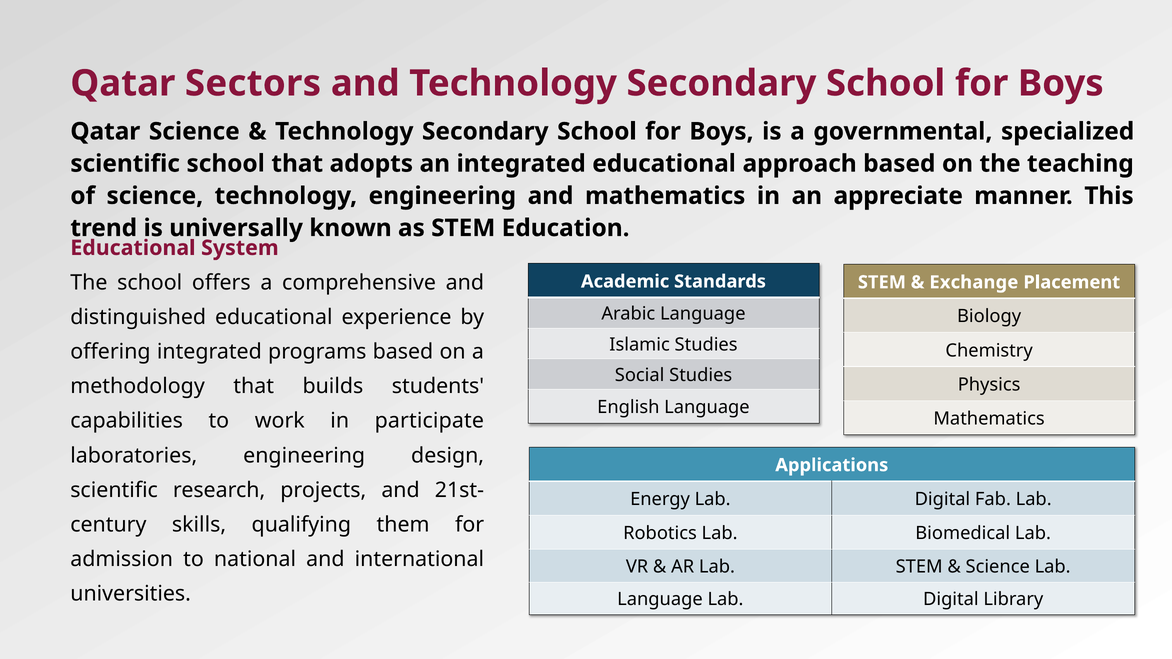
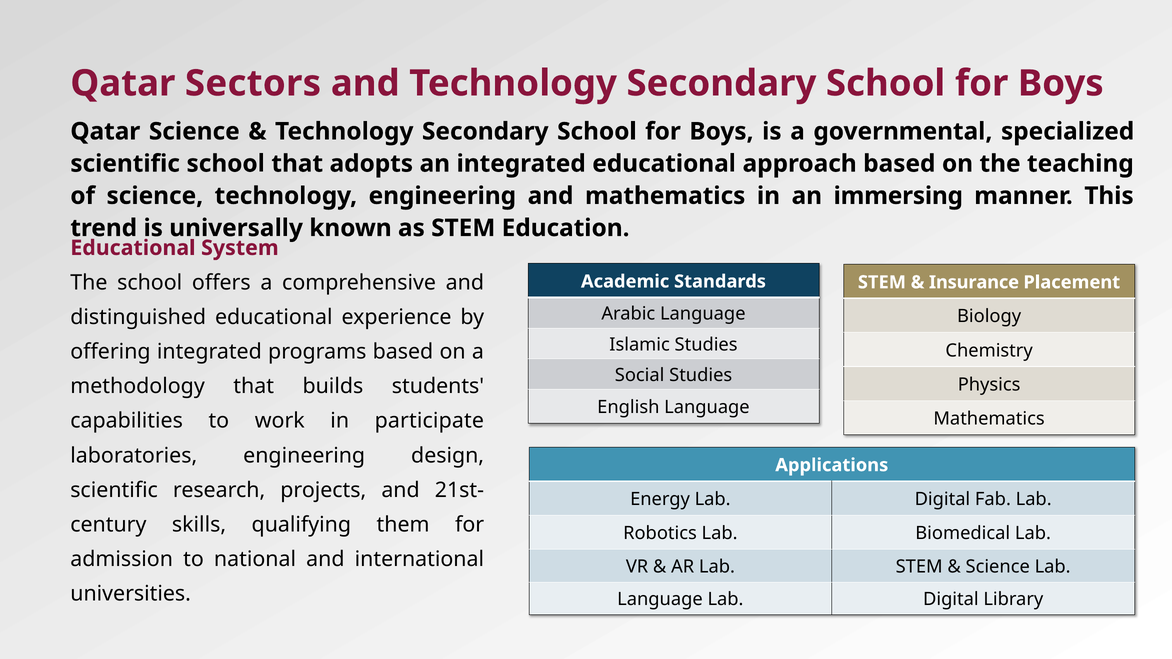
appreciate: appreciate -> immersing
Exchange: Exchange -> Insurance
